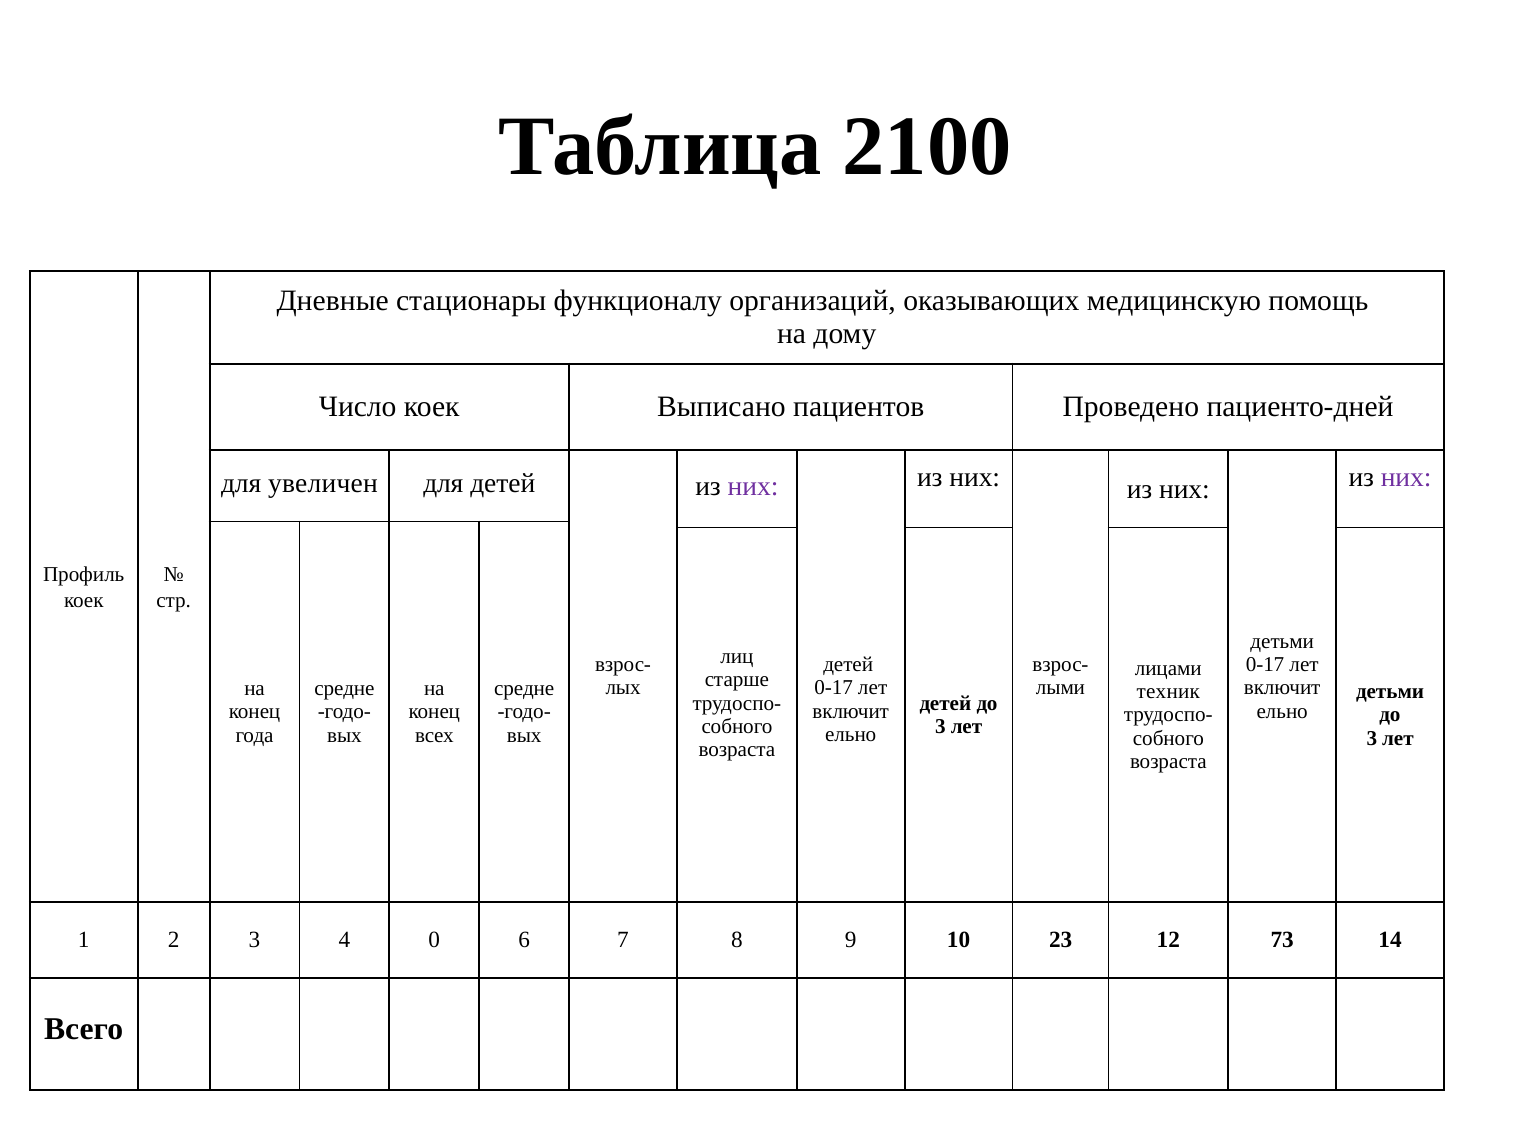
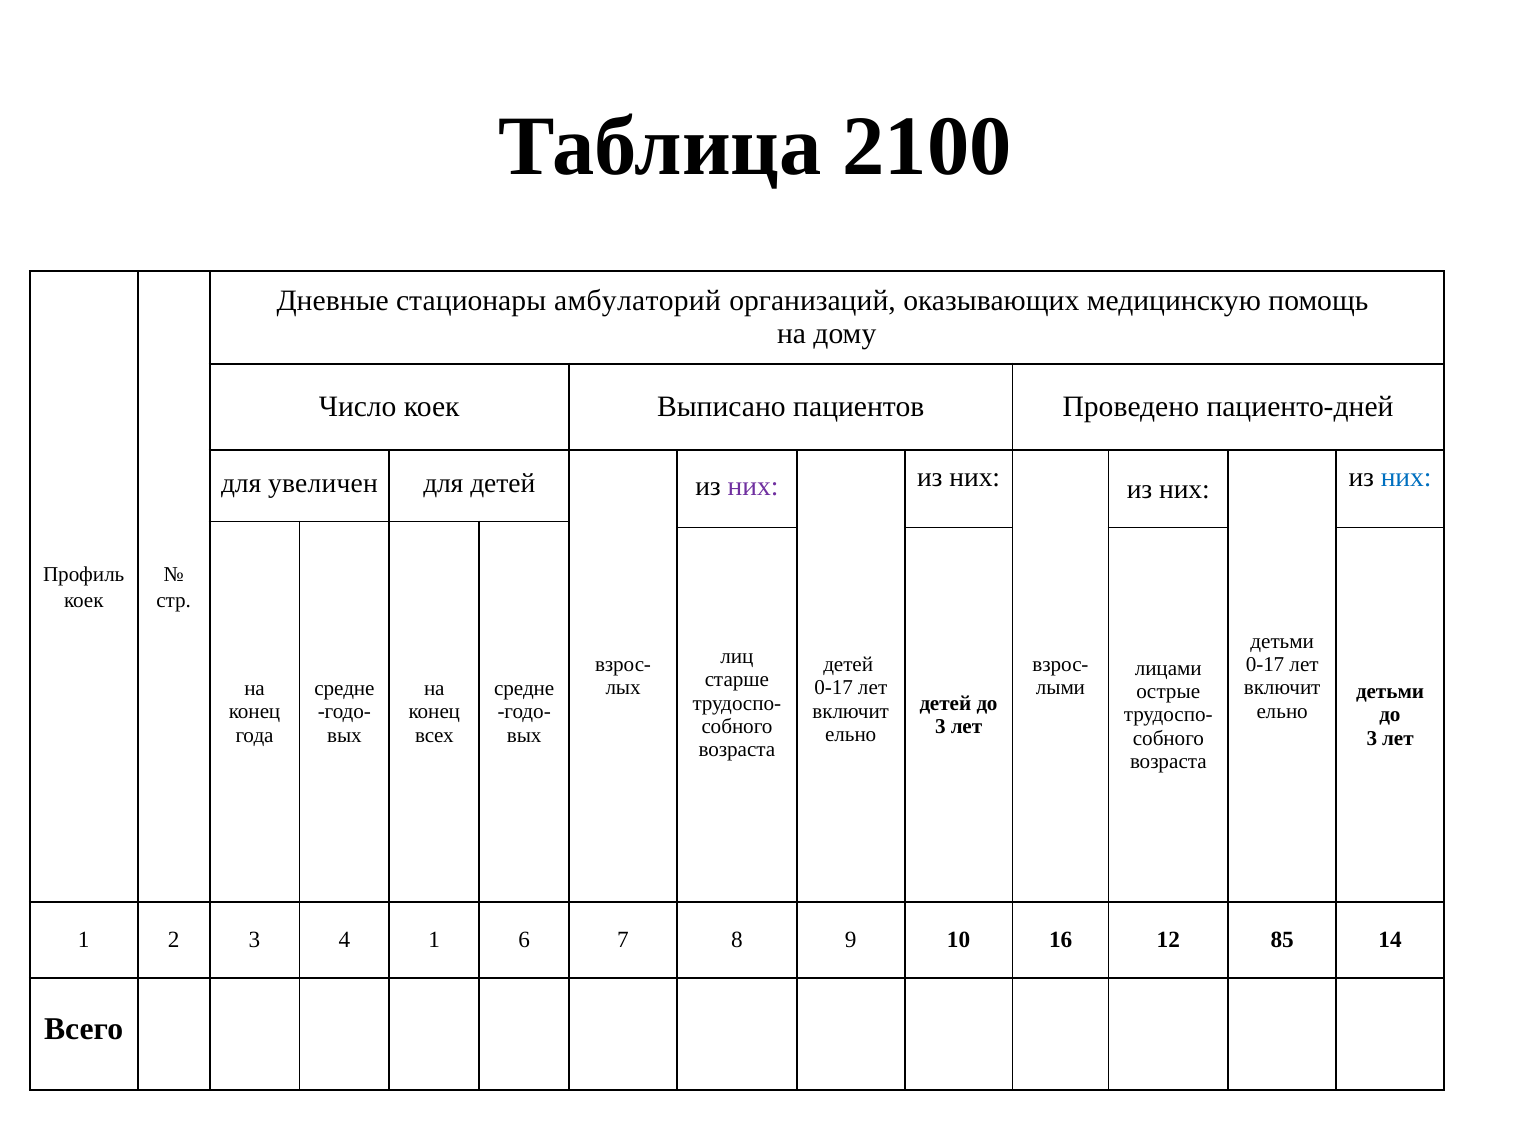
функционалу: функционалу -> амбулаторий
них at (1406, 478) colour: purple -> blue
техник: техник -> острые
4 0: 0 -> 1
23: 23 -> 16
73: 73 -> 85
